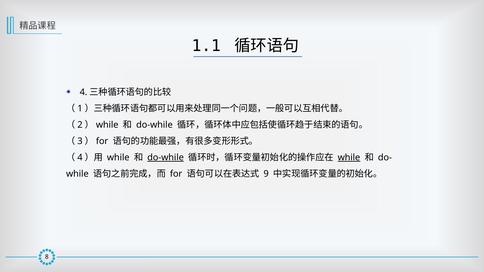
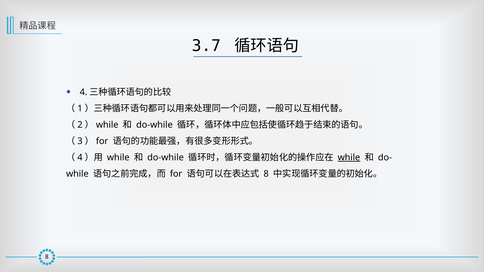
1.1: 1.1 -> 3.7
do-while at (166, 158) underline: present -> none
9 at (266, 174): 9 -> 8
